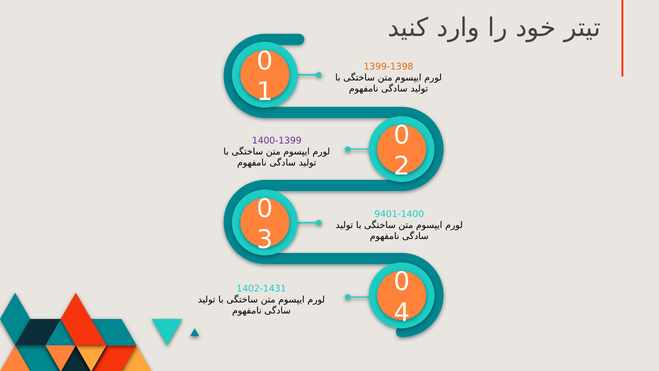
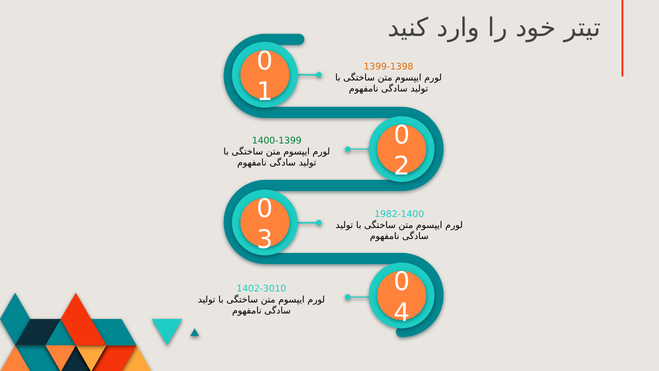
1400-1399 colour: purple -> green
9401-1400: 9401-1400 -> 1982-1400
1402-1431: 1402-1431 -> 1402-3010
